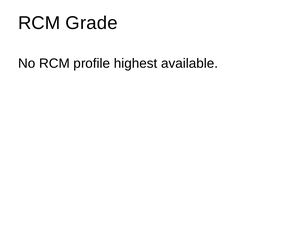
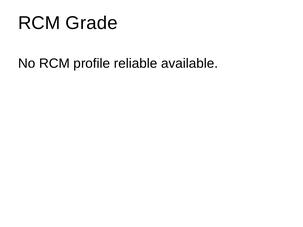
highest: highest -> reliable
